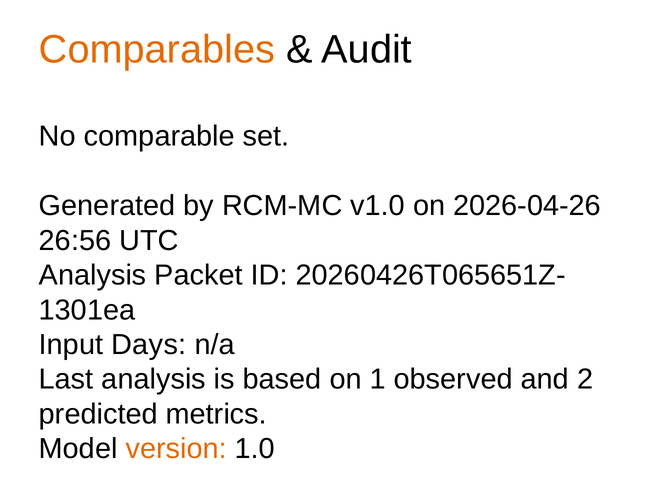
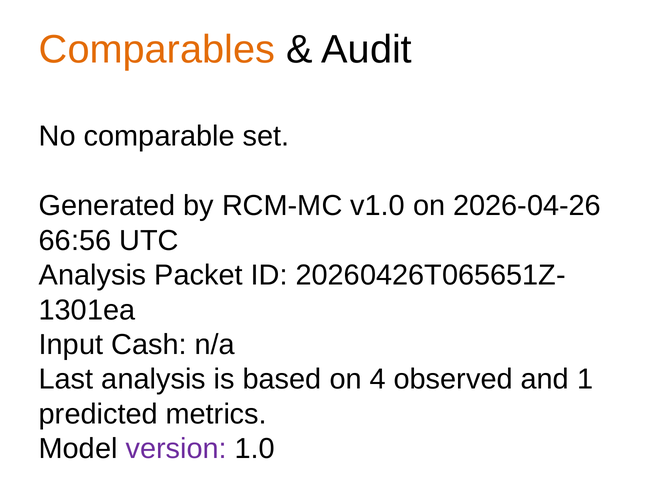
26:56: 26:56 -> 66:56
Days: Days -> Cash
1: 1 -> 4
2: 2 -> 1
version colour: orange -> purple
